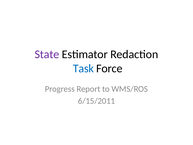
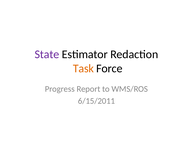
Task colour: blue -> orange
